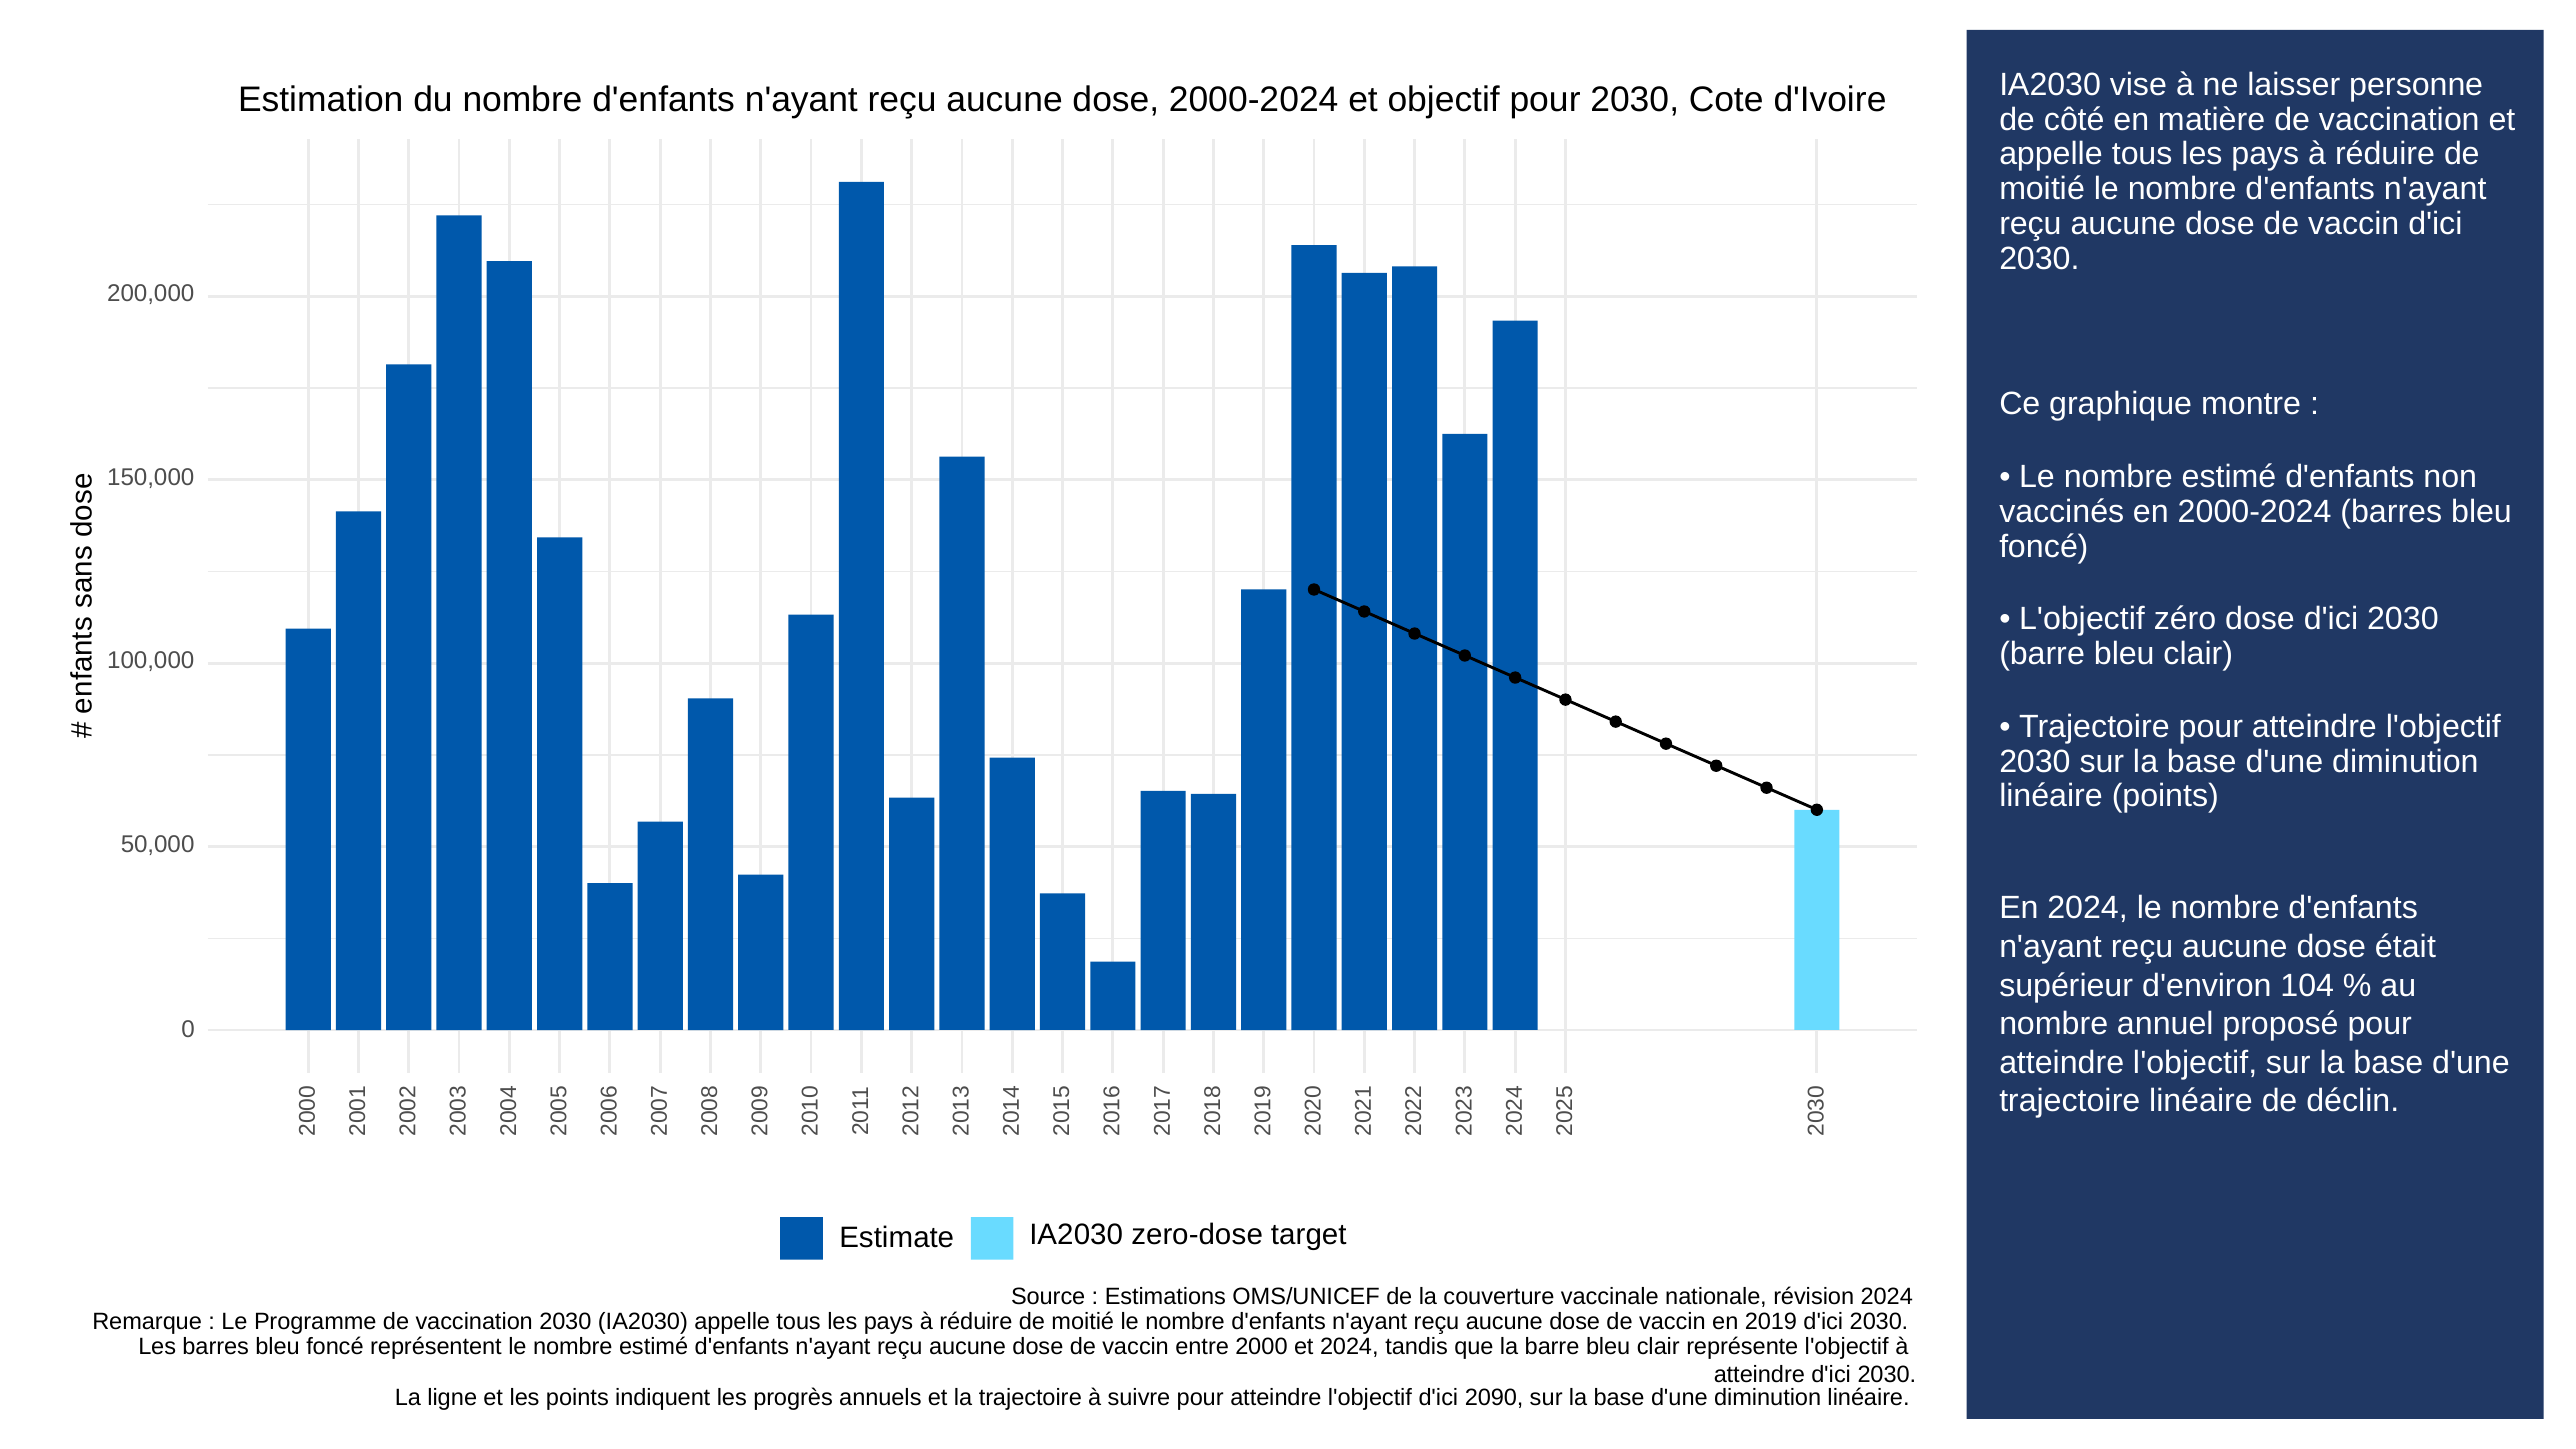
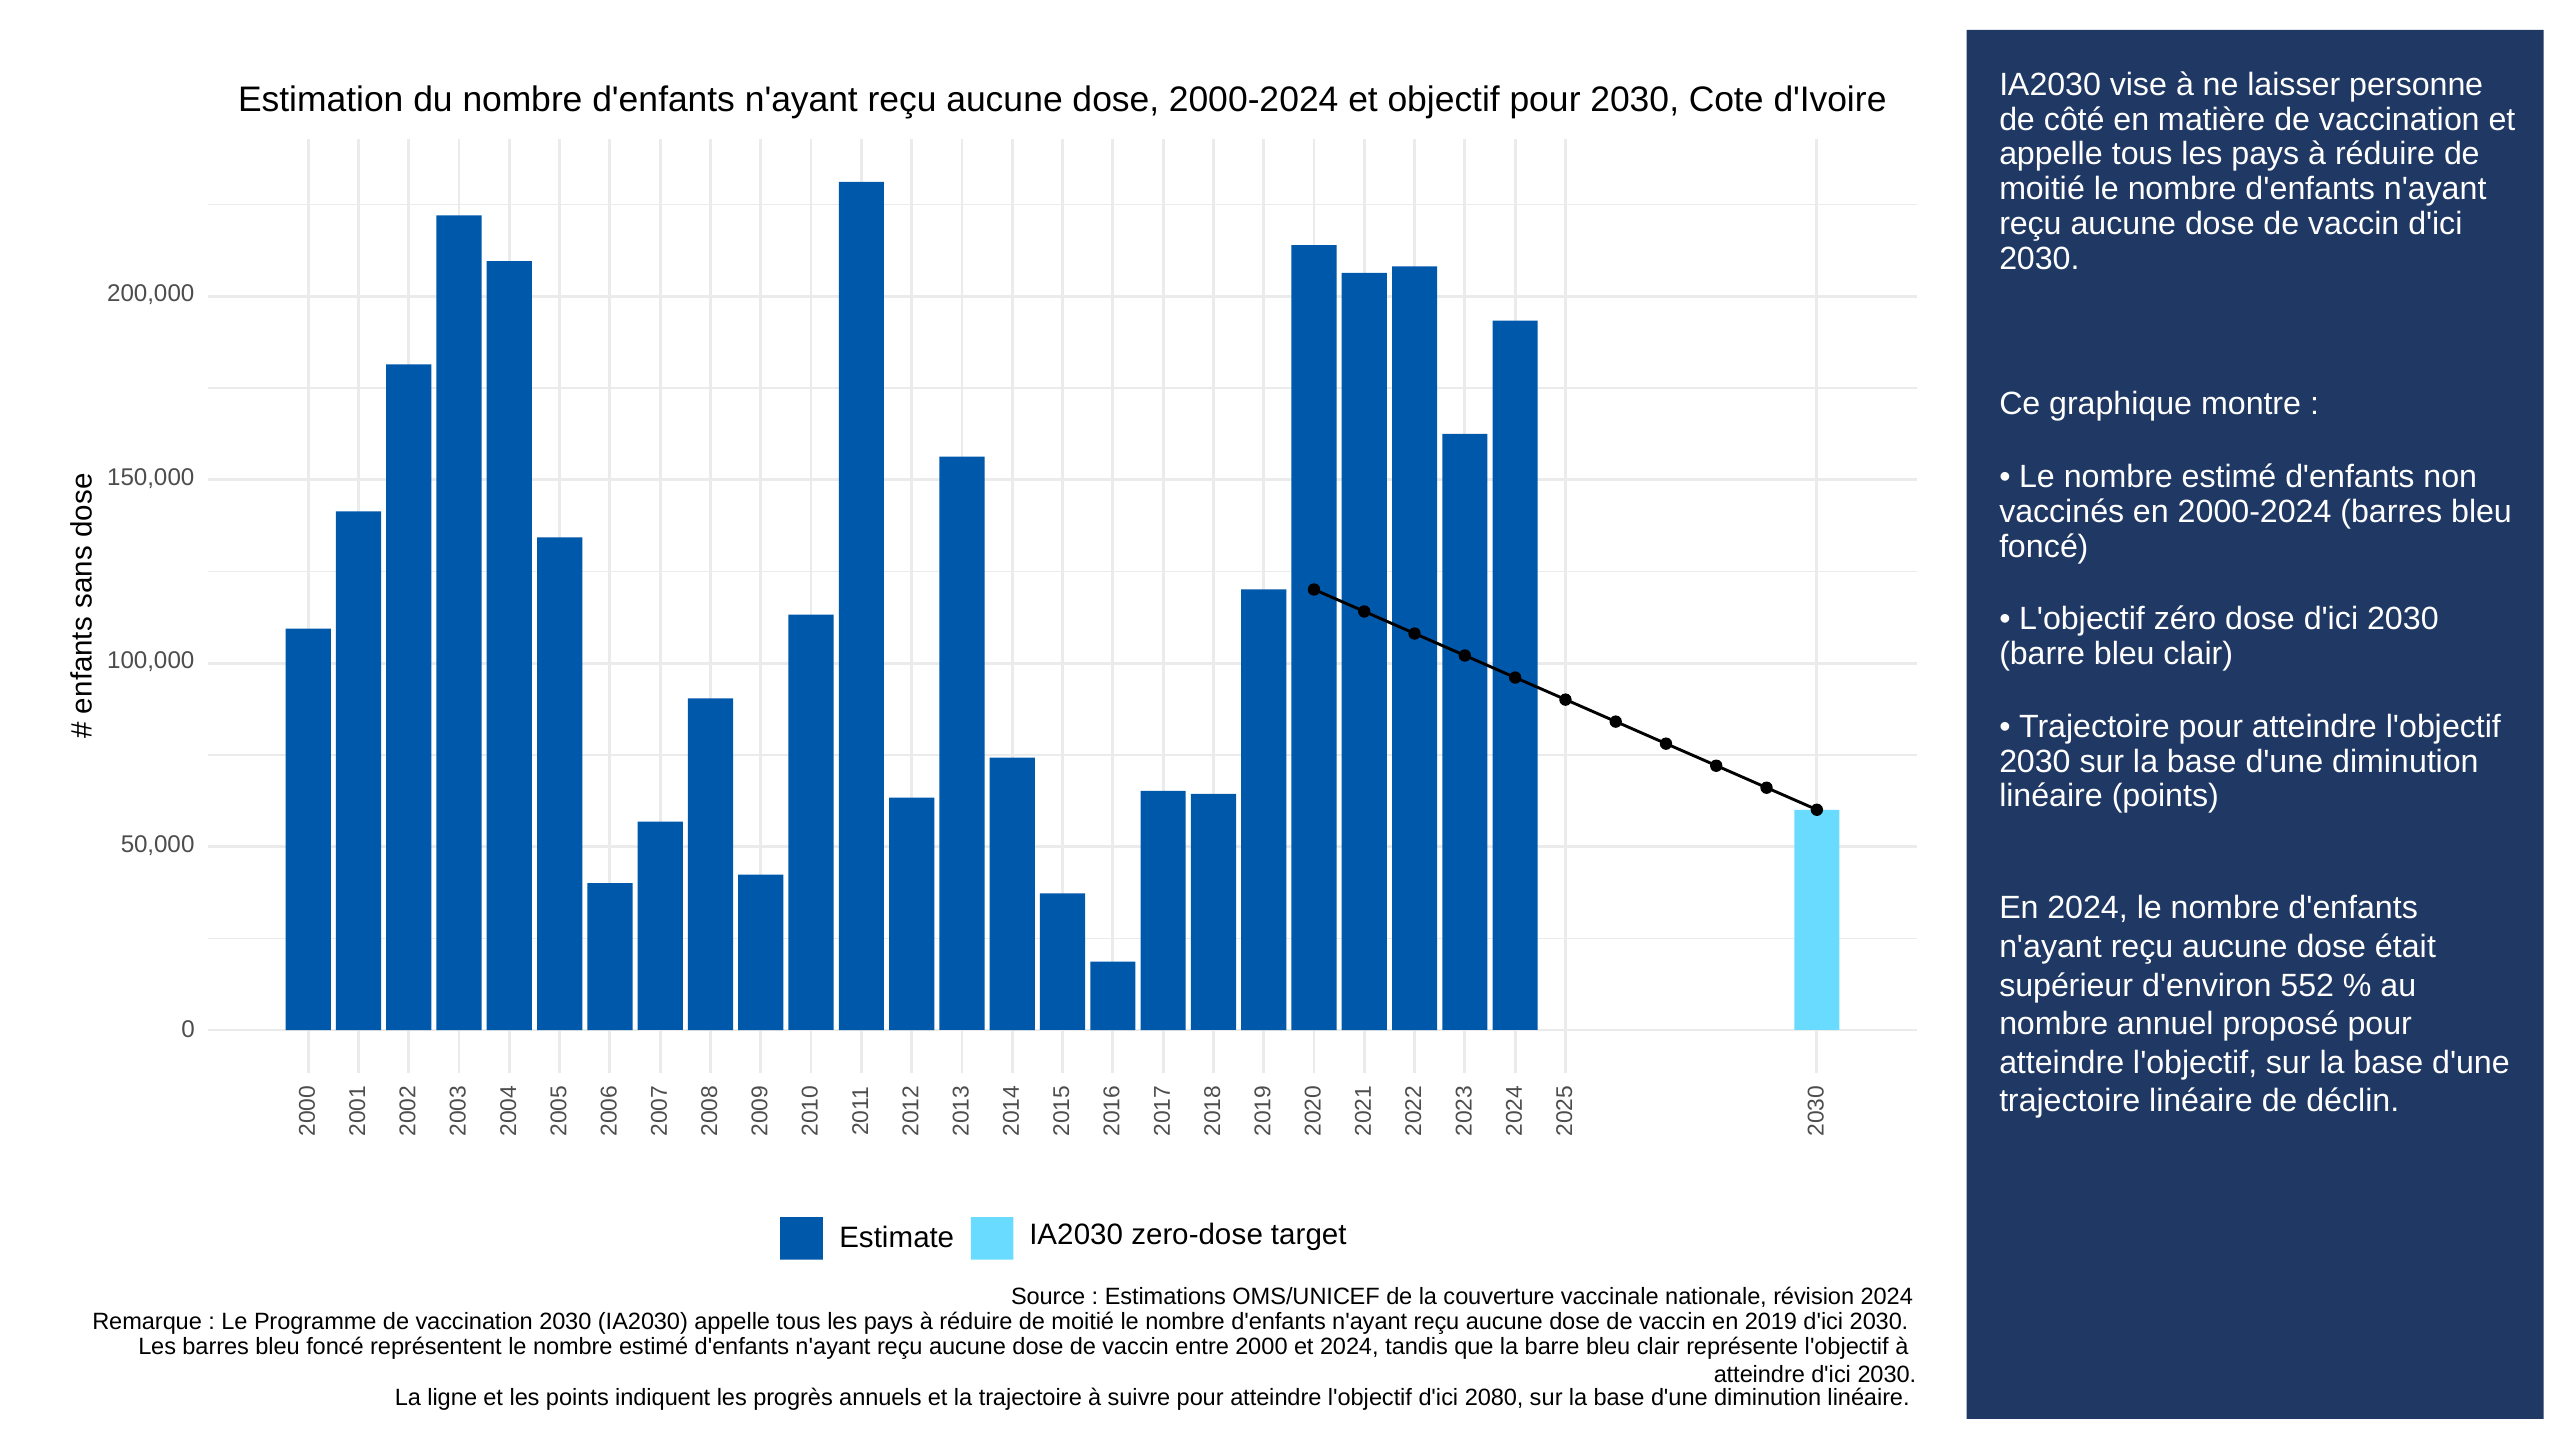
104: 104 -> 552
2090: 2090 -> 2080
